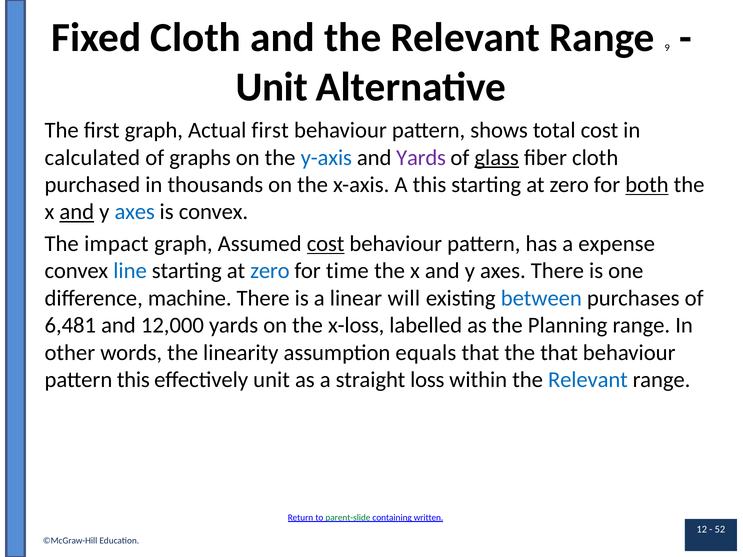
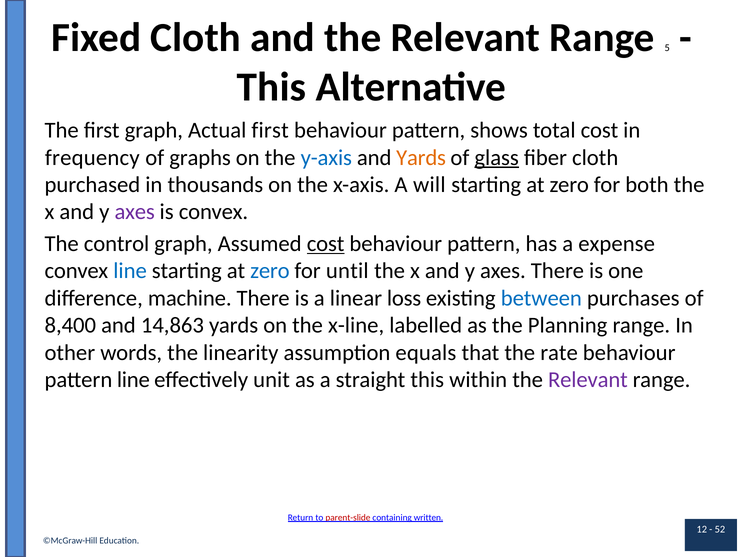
9: 9 -> 5
Unit at (272, 87): Unit -> This
calculated: calculated -> frequency
Yards at (421, 158) colour: purple -> orange
A this: this -> will
both underline: present -> none
and at (77, 212) underline: present -> none
axes at (135, 212) colour: blue -> purple
impact: impact -> control
time: time -> until
will: will -> loss
6,481: 6,481 -> 8,400
12,000: 12,000 -> 14,863
x-loss: x-loss -> x-line
the that: that -> rate
pattern this: this -> line
straight loss: loss -> this
Relevant at (588, 380) colour: blue -> purple
parent-slide colour: green -> red
